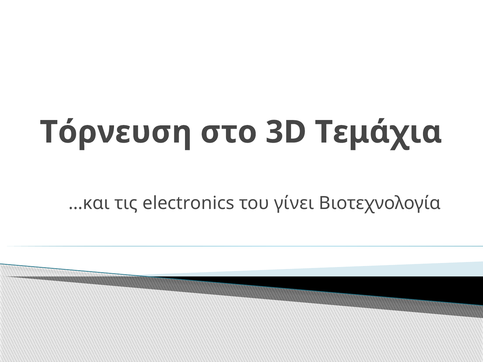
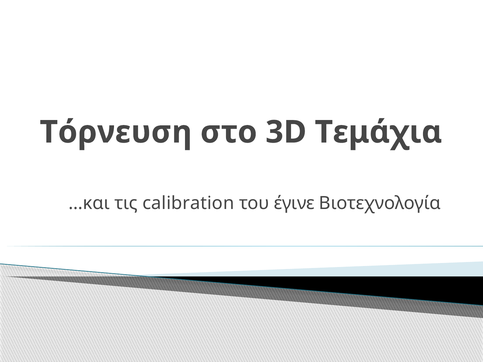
electronics: electronics -> calibration
γίνει: γίνει -> έγινε
